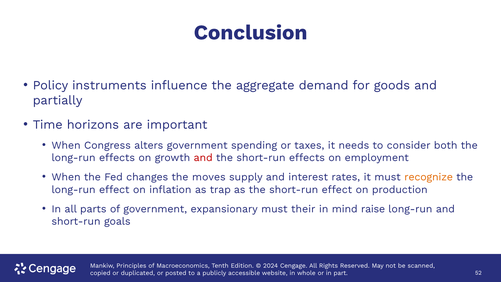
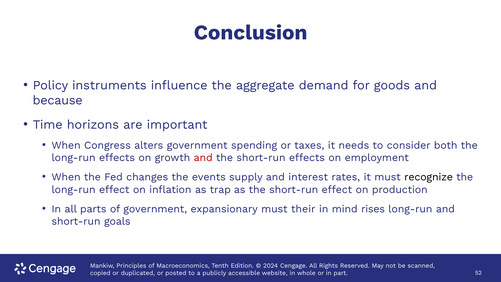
partially: partially -> because
moves: moves -> events
recognize colour: orange -> black
raise: raise -> rises
